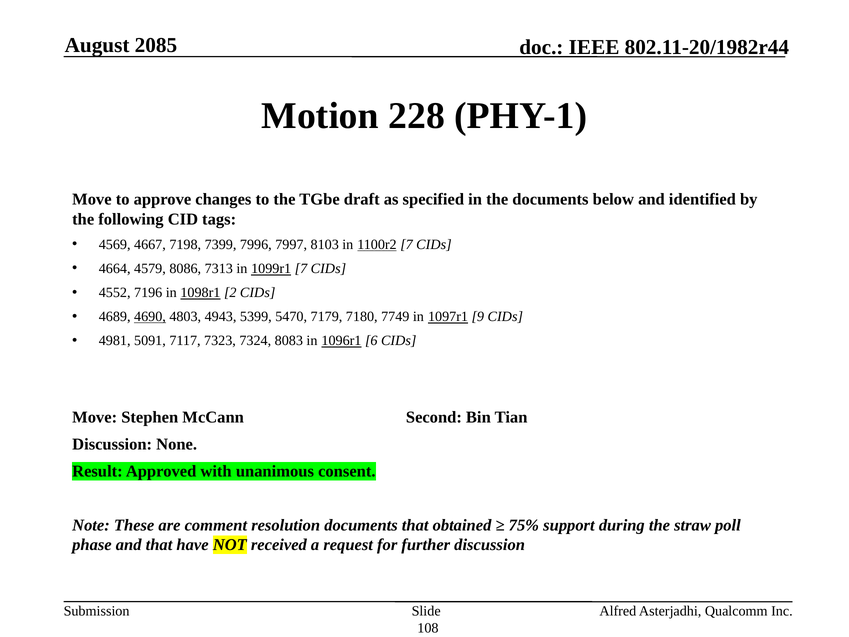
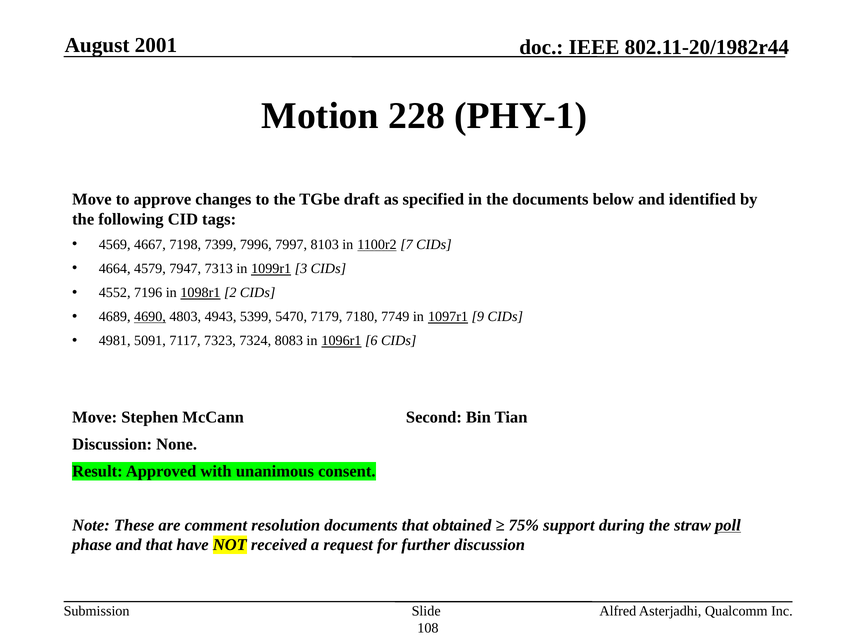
2085: 2085 -> 2001
8086: 8086 -> 7947
1099r1 7: 7 -> 3
poll underline: none -> present
